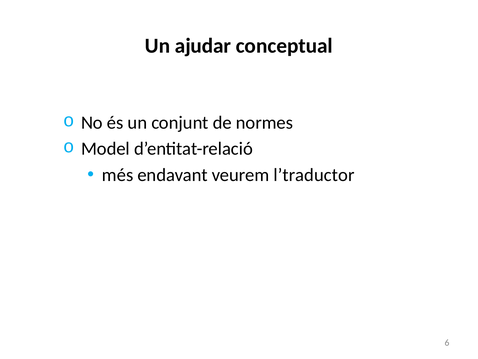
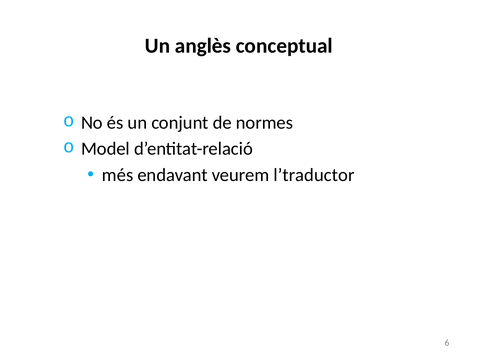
ajudar: ajudar -> anglès
